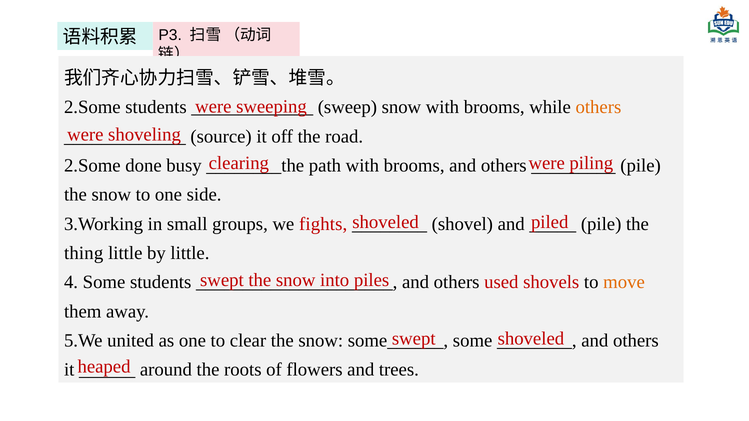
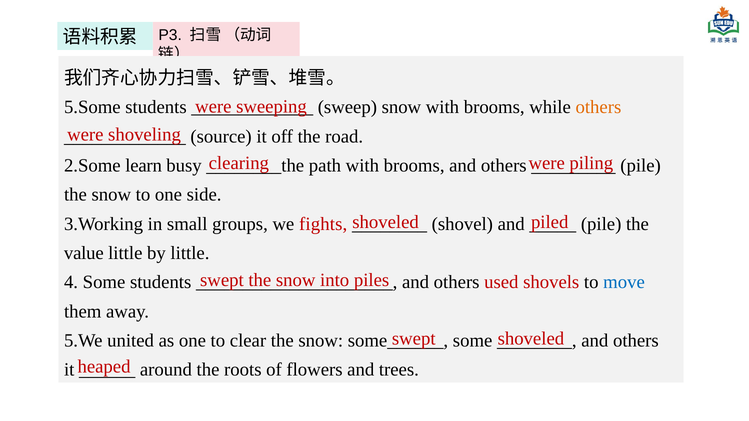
2.Some at (92, 107): 2.Some -> 5.Some
done: done -> learn
thing: thing -> value
move colour: orange -> blue
